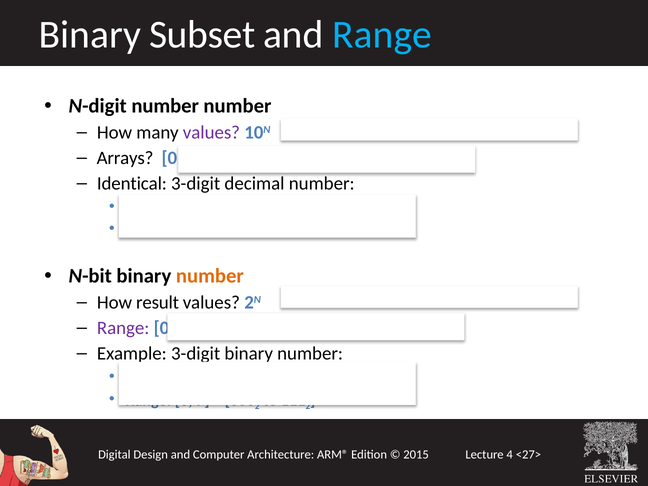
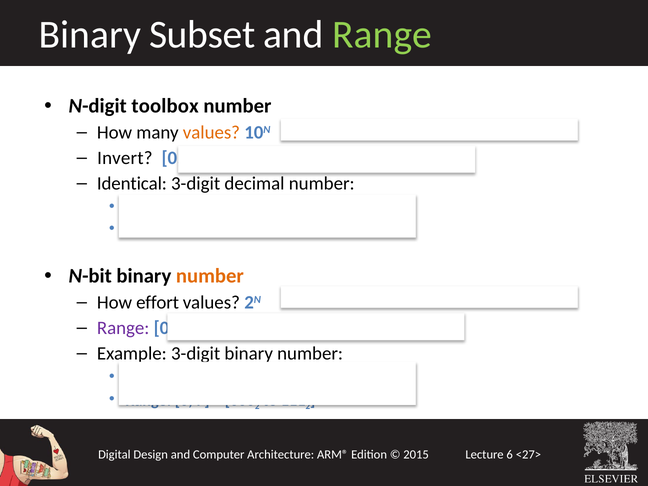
Range at (382, 35) colour: light blue -> light green
N-digit number: number -> toolbox
values at (211, 133) colour: purple -> orange
Arrays: Arrays -> Invert
result: result -> effort
4: 4 -> 6
